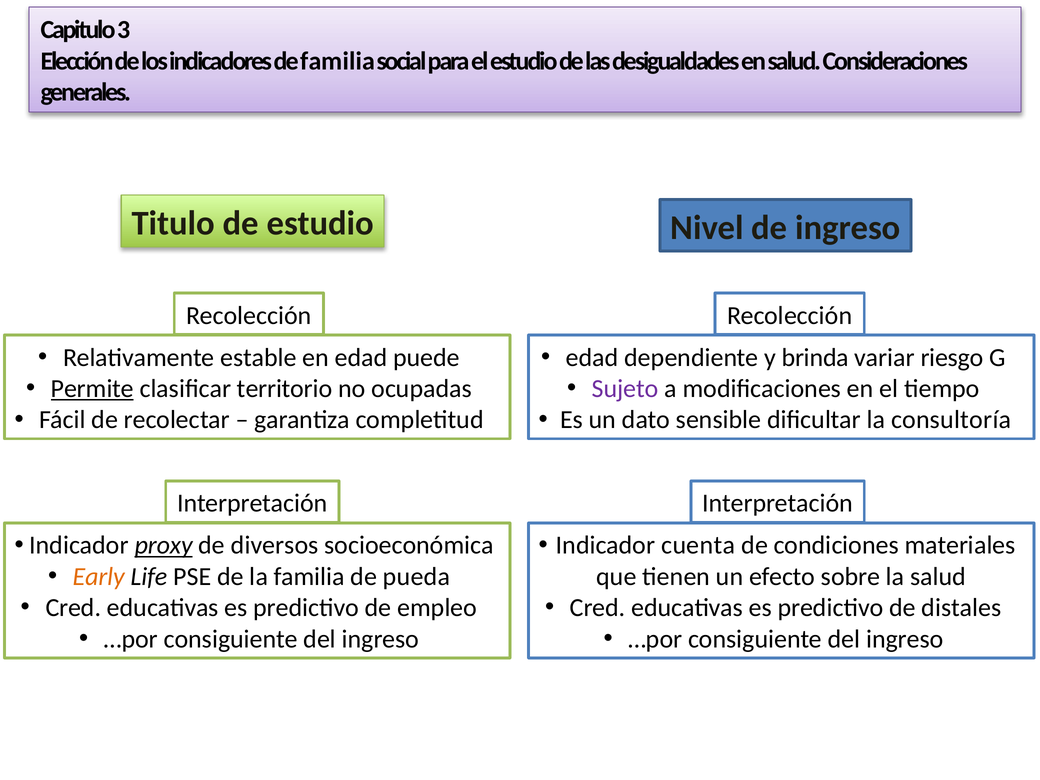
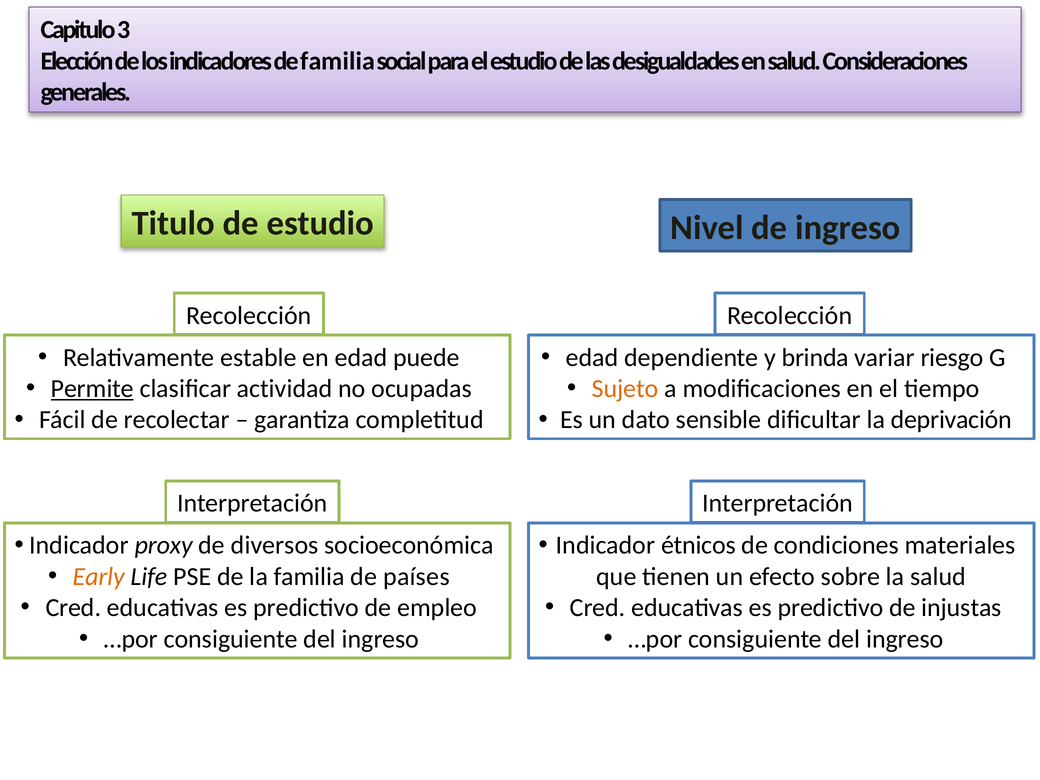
territorio: territorio -> actividad
Sujeto colour: purple -> orange
consultoría: consultoría -> deprivación
proxy underline: present -> none
cuenta: cuenta -> étnicos
pueda: pueda -> países
distales: distales -> injustas
